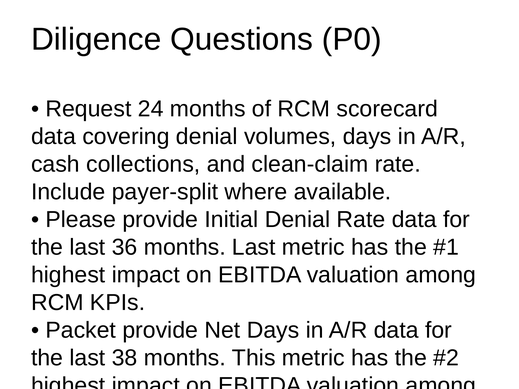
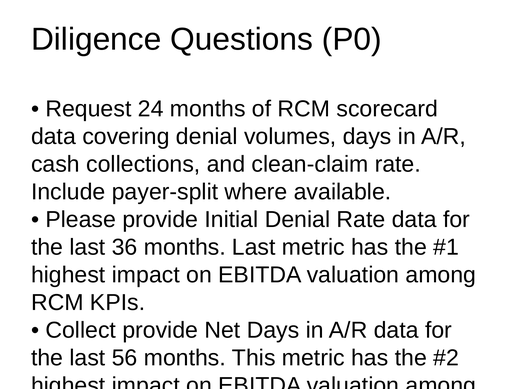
Packet at (81, 330): Packet -> Collect
38: 38 -> 56
